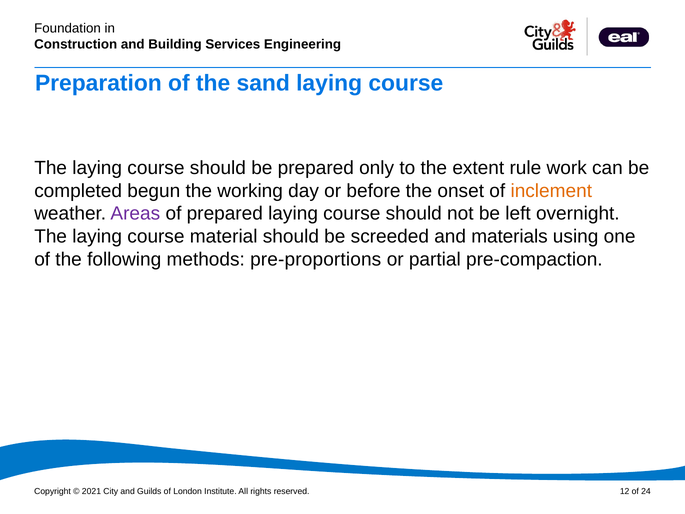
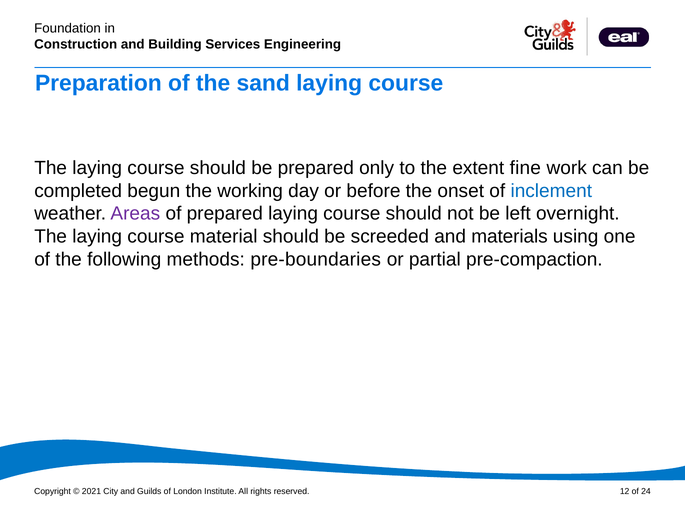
rule: rule -> fine
inclement colour: orange -> blue
pre-proportions: pre-proportions -> pre-boundaries
